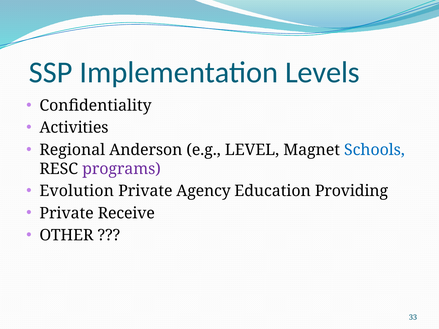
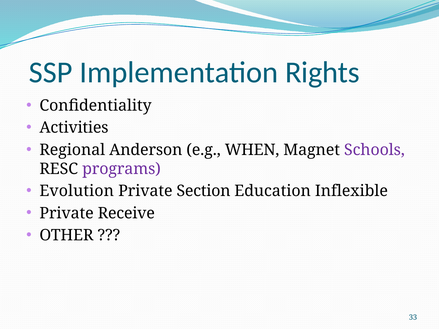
Levels: Levels -> Rights
LEVEL: LEVEL -> WHEN
Schools colour: blue -> purple
Agency: Agency -> Section
Providing: Providing -> Inflexible
